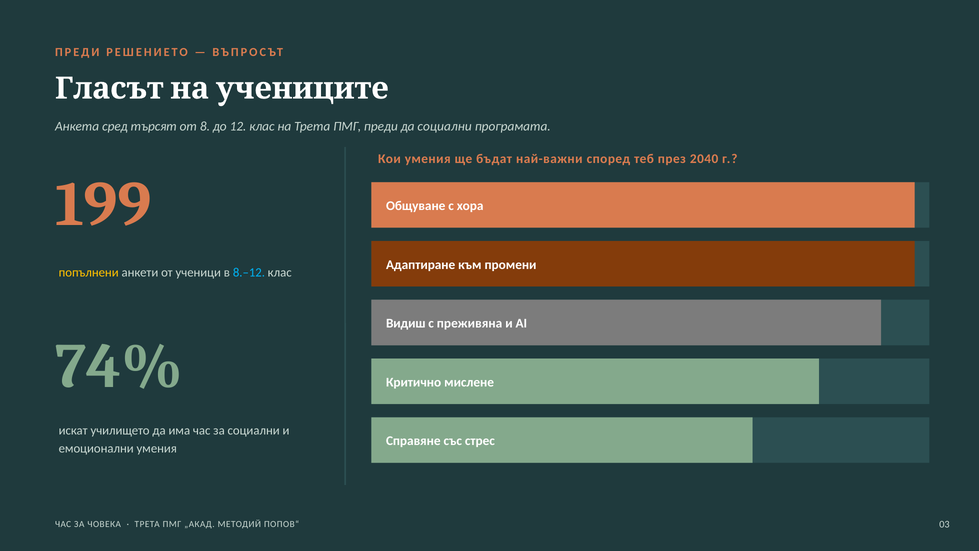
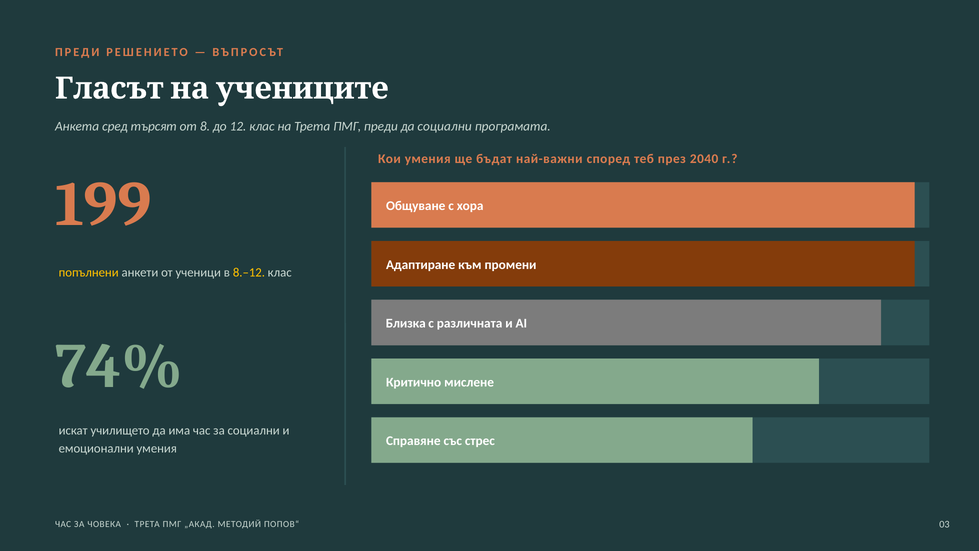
8.–12 colour: light blue -> yellow
Видиш: Видиш -> Близка
преживяна: преживяна -> различната
